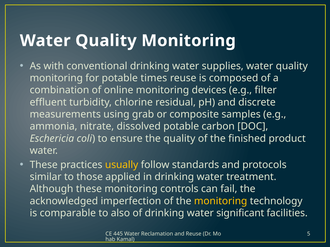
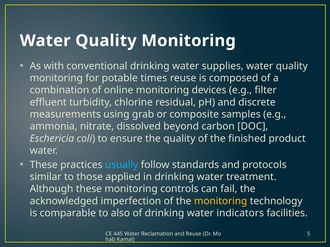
dissolved potable: potable -> beyond
usually colour: yellow -> light blue
significant: significant -> indicators
